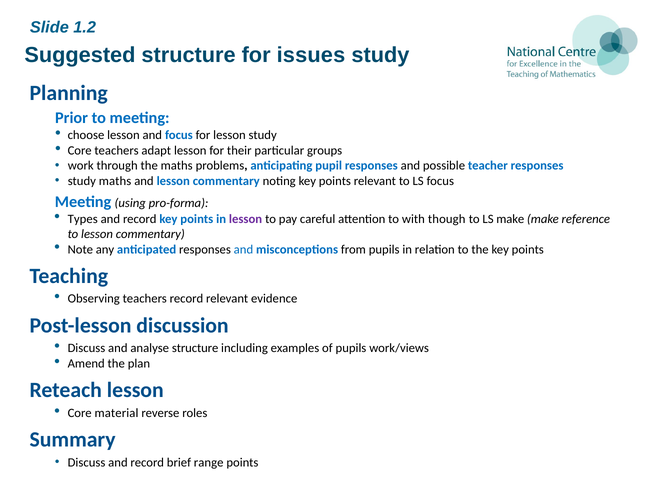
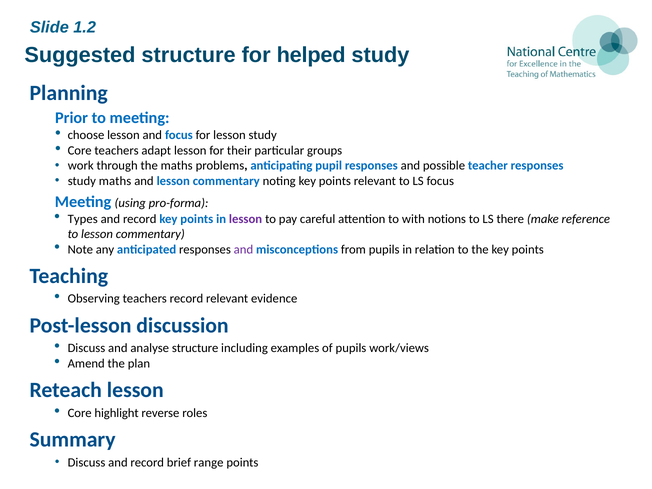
issues: issues -> helped
though: though -> notions
LS make: make -> there
and at (243, 249) colour: blue -> purple
material: material -> highlight
